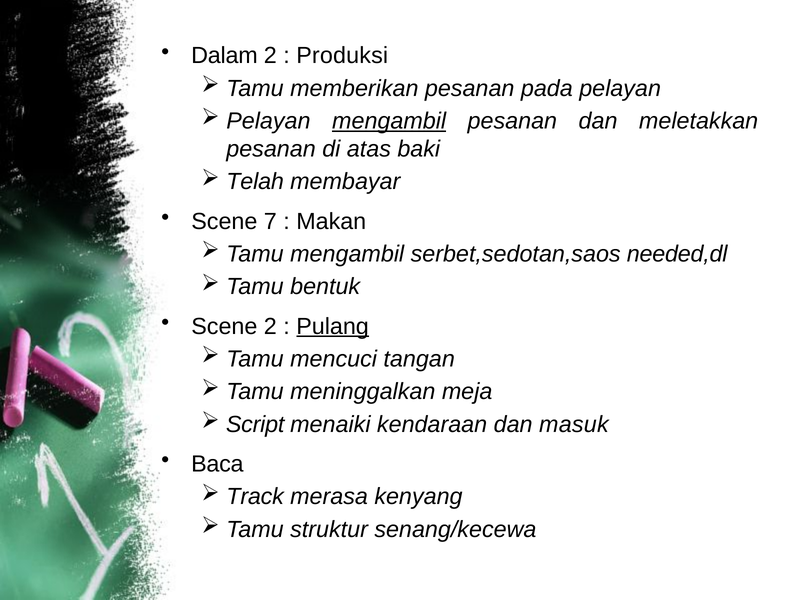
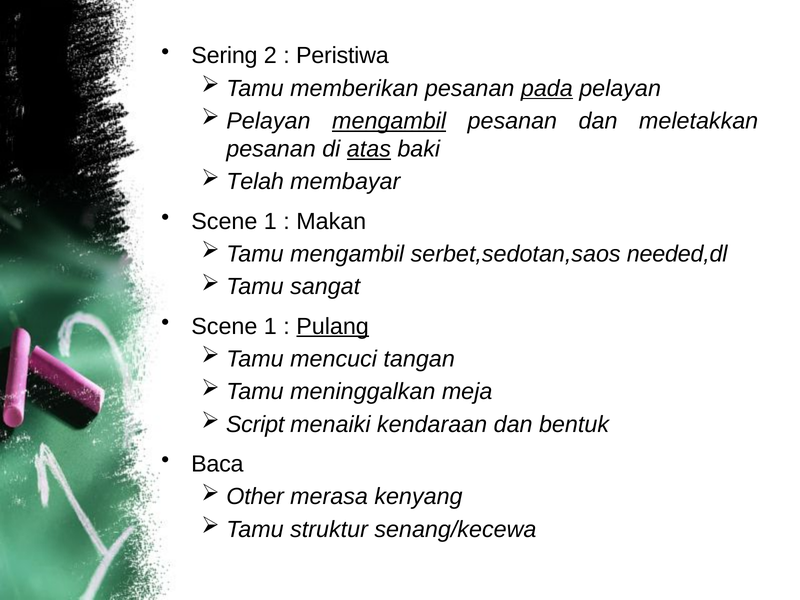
Dalam: Dalam -> Sering
Produksi: Produksi -> Peristiwa
pada underline: none -> present
atas underline: none -> present
7 at (270, 221): 7 -> 1
bentuk: bentuk -> sangat
2 at (270, 326): 2 -> 1
masuk: masuk -> bentuk
Track: Track -> Other
